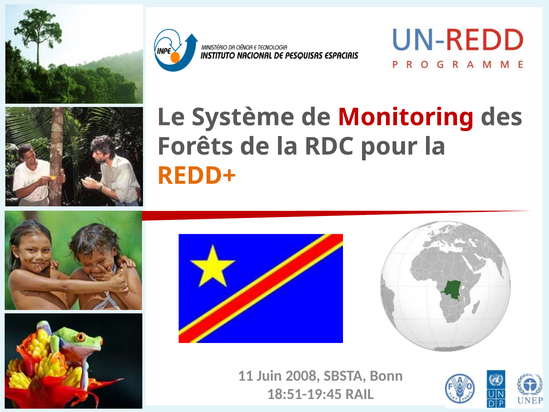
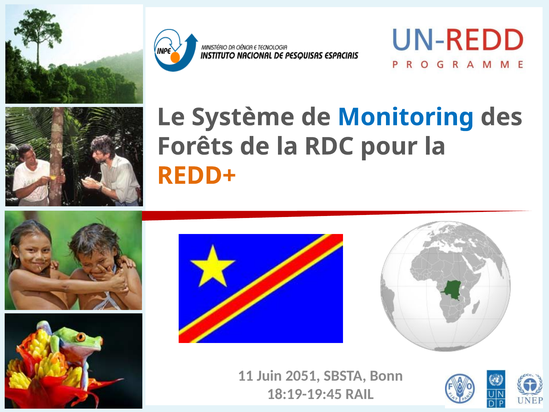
Monitoring colour: red -> blue
2008: 2008 -> 2051
18:51-19:45: 18:51-19:45 -> 18:19-19:45
